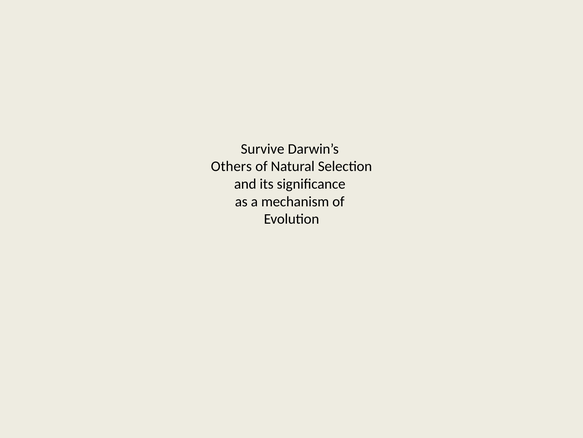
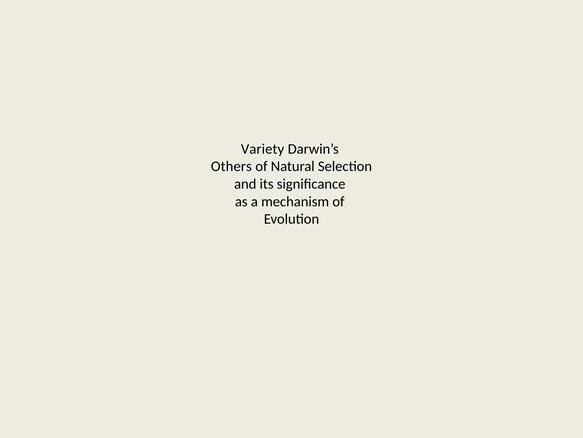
Survive: Survive -> Variety
